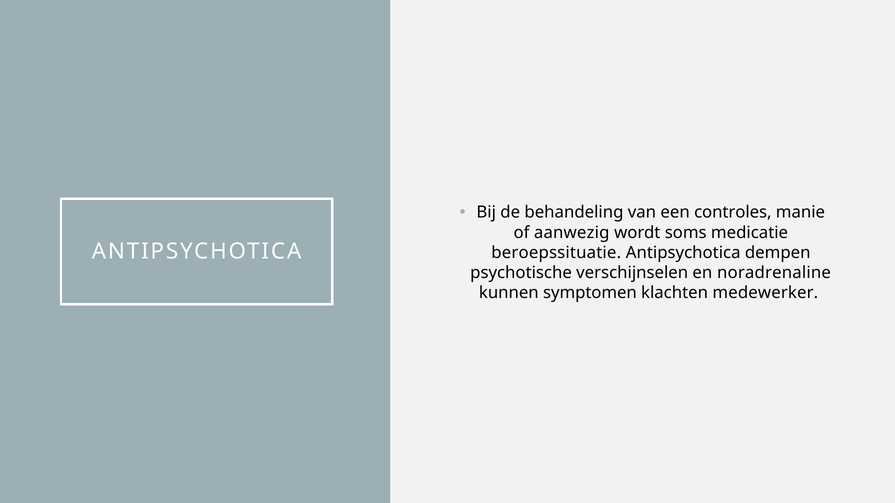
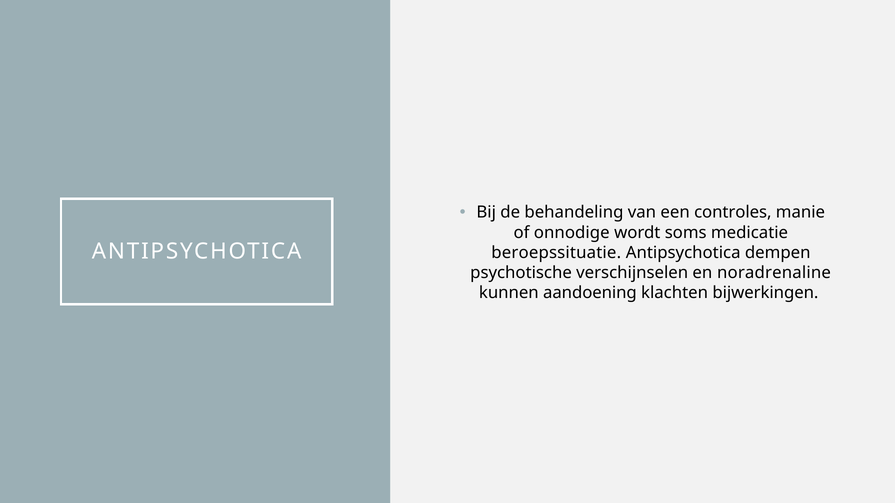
aanwezig: aanwezig -> onnodige
symptomen: symptomen -> aandoening
medewerker: medewerker -> bijwerkingen
